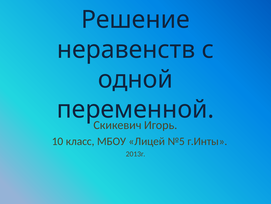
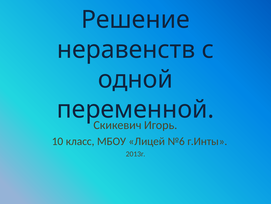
№5: №5 -> №6
